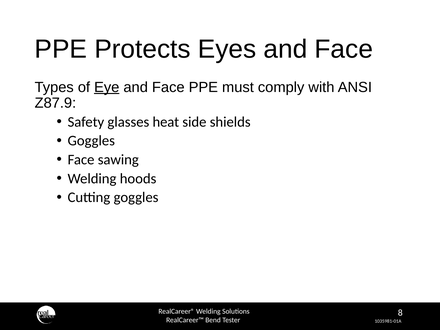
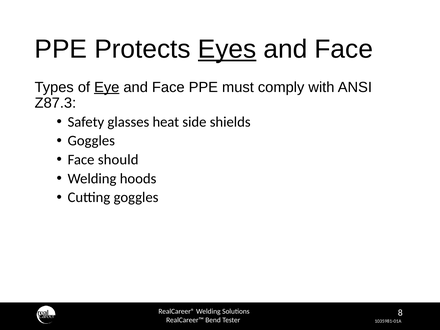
Eyes underline: none -> present
Z87.9: Z87.9 -> Z87.3
sawing: sawing -> should
